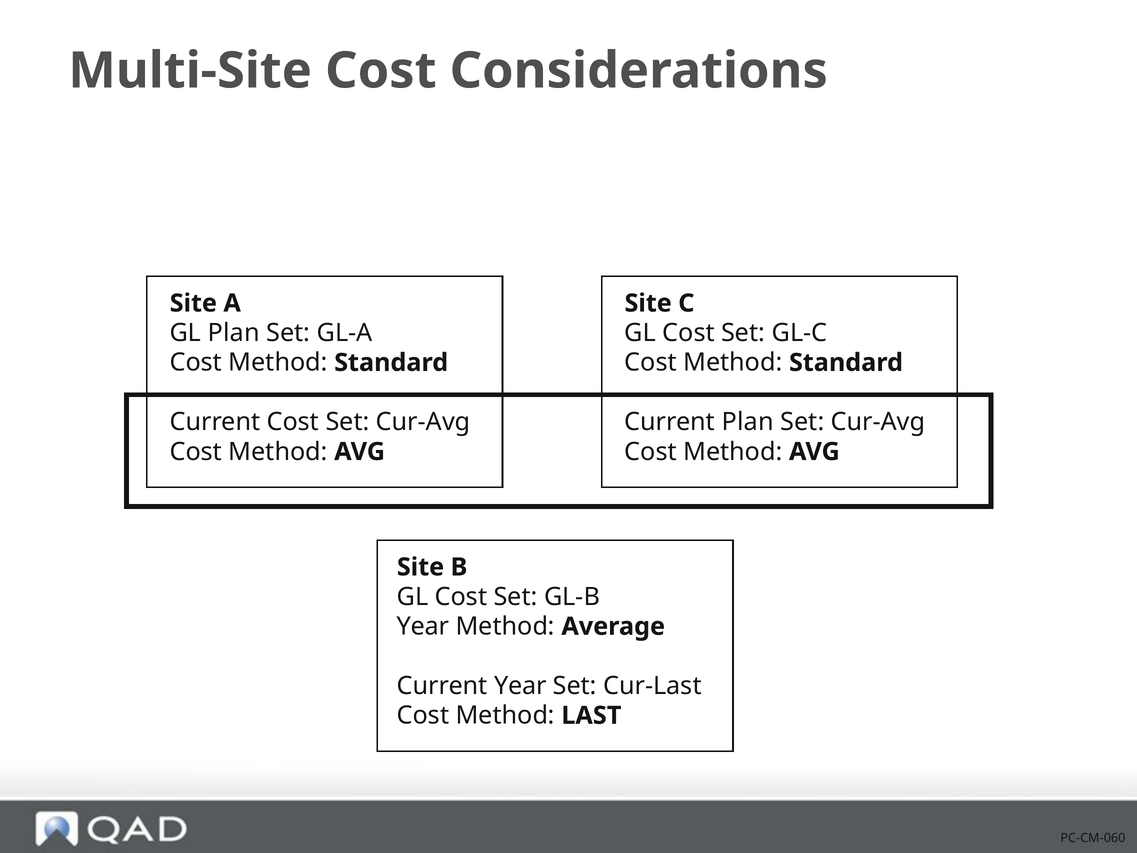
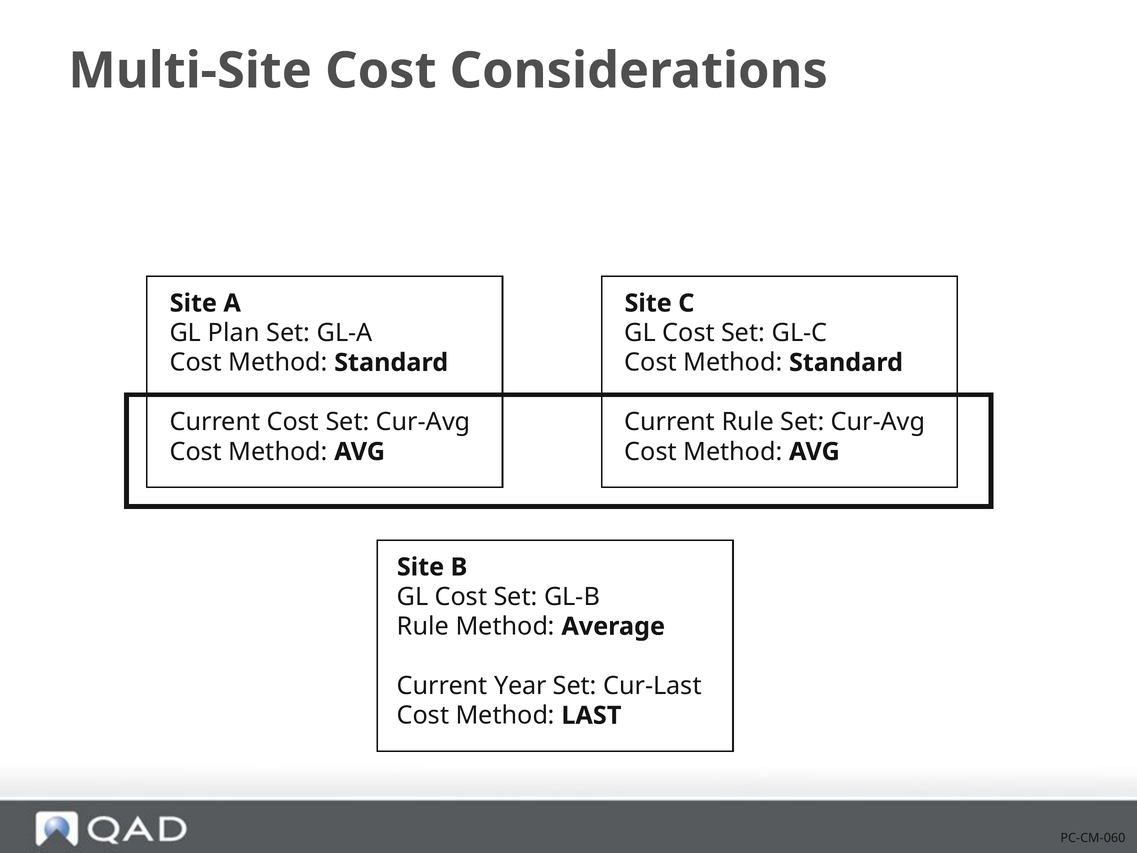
Current Plan: Plan -> Rule
Year at (423, 626): Year -> Rule
